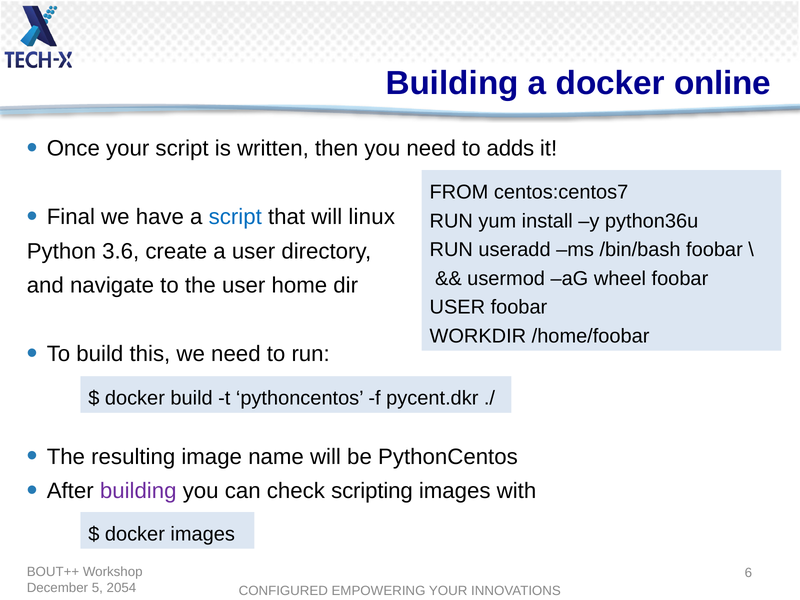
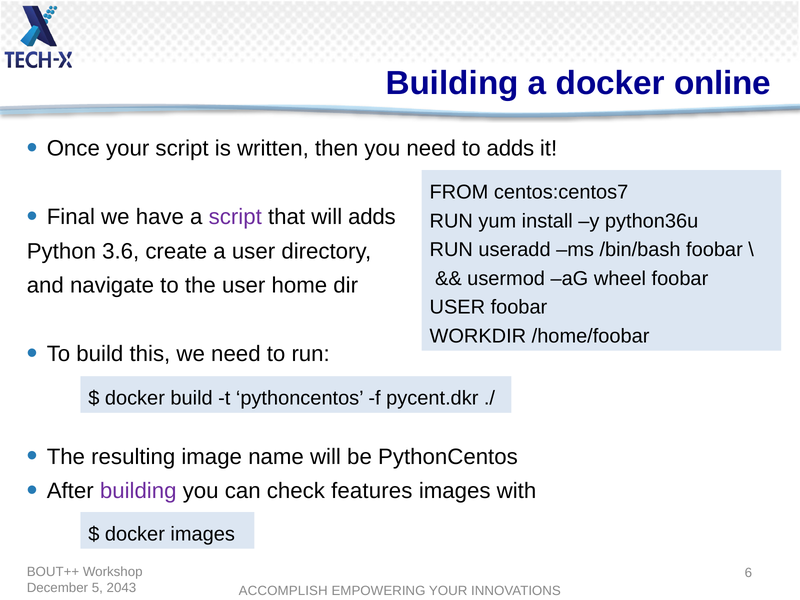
script at (235, 217) colour: blue -> purple
will linux: linux -> adds
scripting: scripting -> features
2054: 2054 -> 2043
CONFIGURED: CONFIGURED -> ACCOMPLISH
